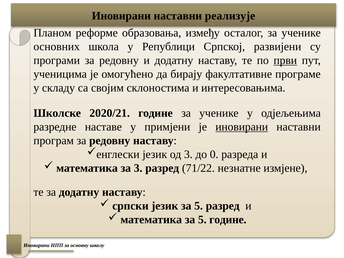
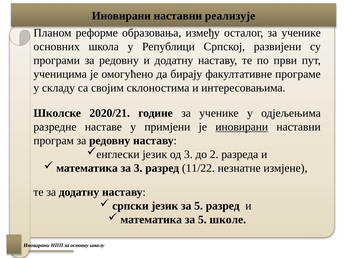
први underline: present -> none
0: 0 -> 2
71/22: 71/22 -> 11/22
5 године: године -> школе
